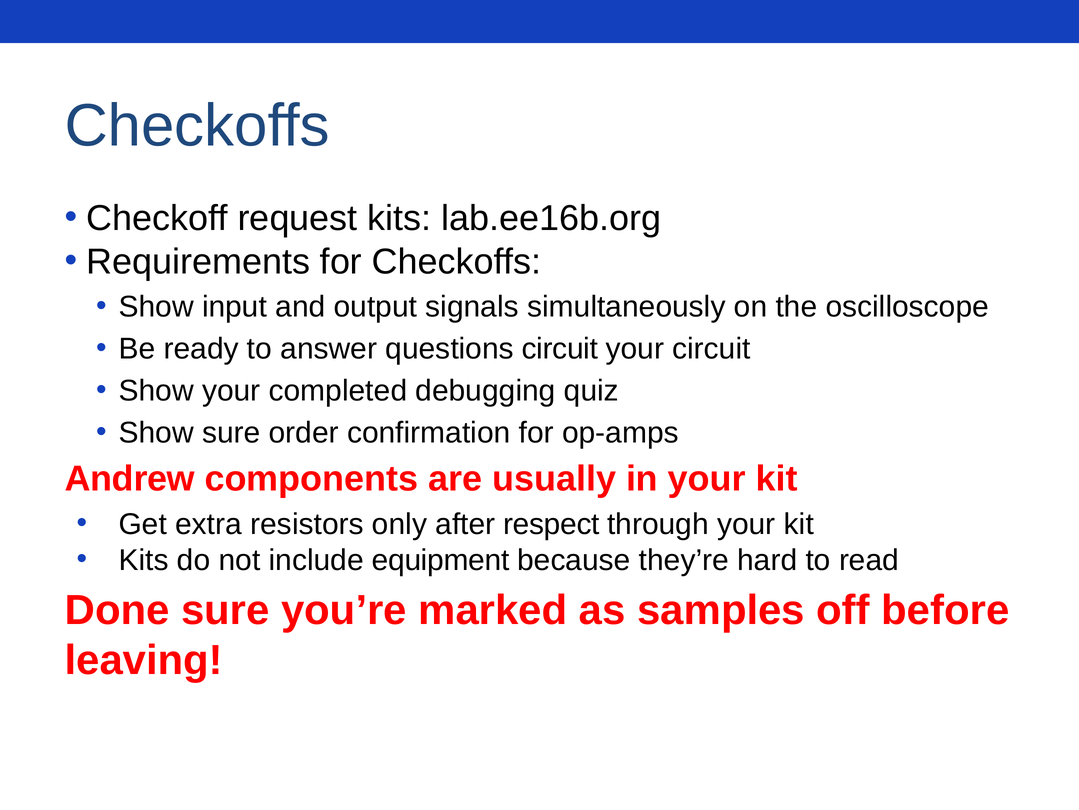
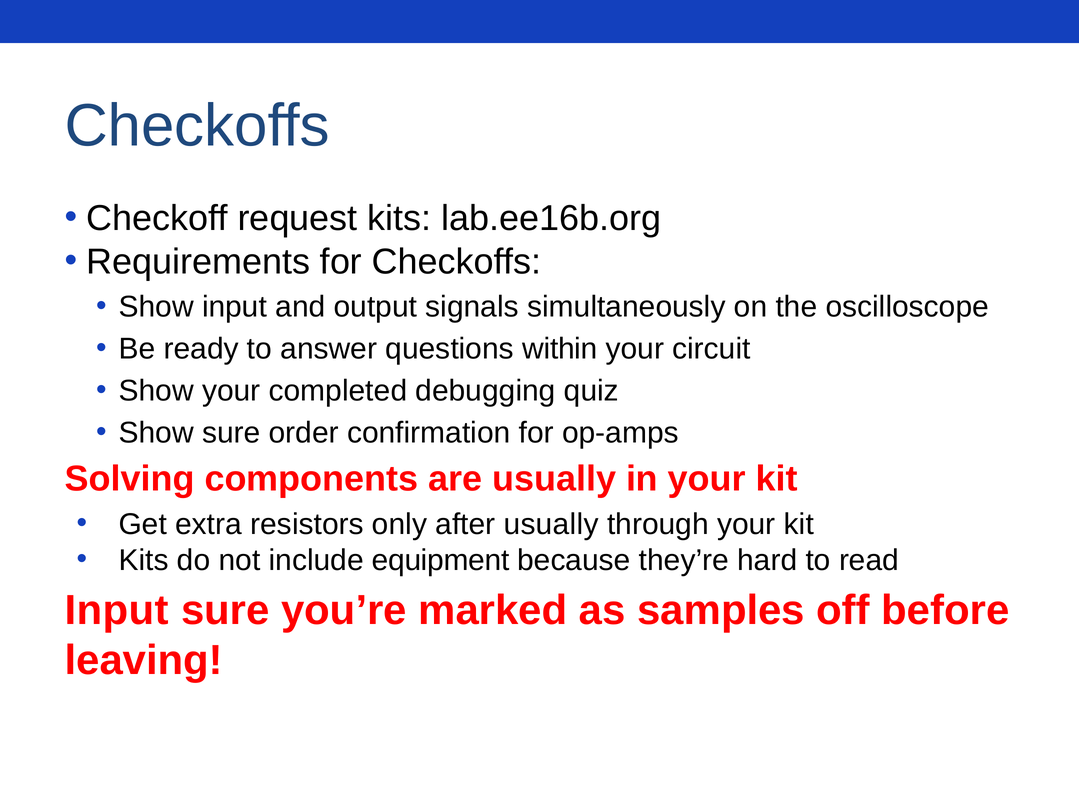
questions circuit: circuit -> within
Andrew: Andrew -> Solving
after respect: respect -> usually
Done at (117, 610): Done -> Input
